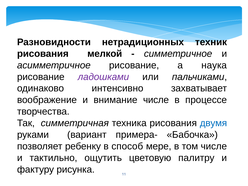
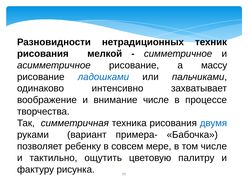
наука: наука -> массу
ладошками colour: purple -> blue
способ: способ -> совсем
